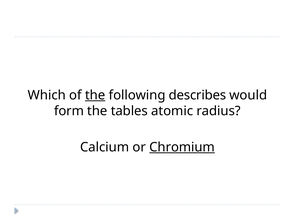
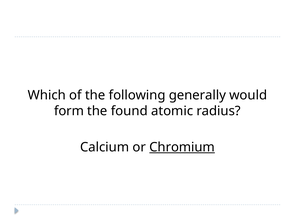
the at (95, 95) underline: present -> none
describes: describes -> generally
tables: tables -> found
